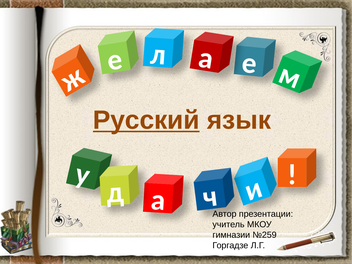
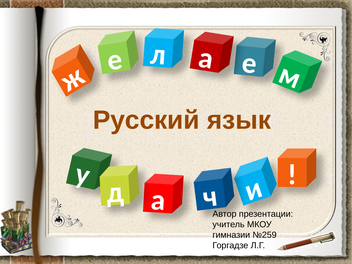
Русский underline: present -> none
